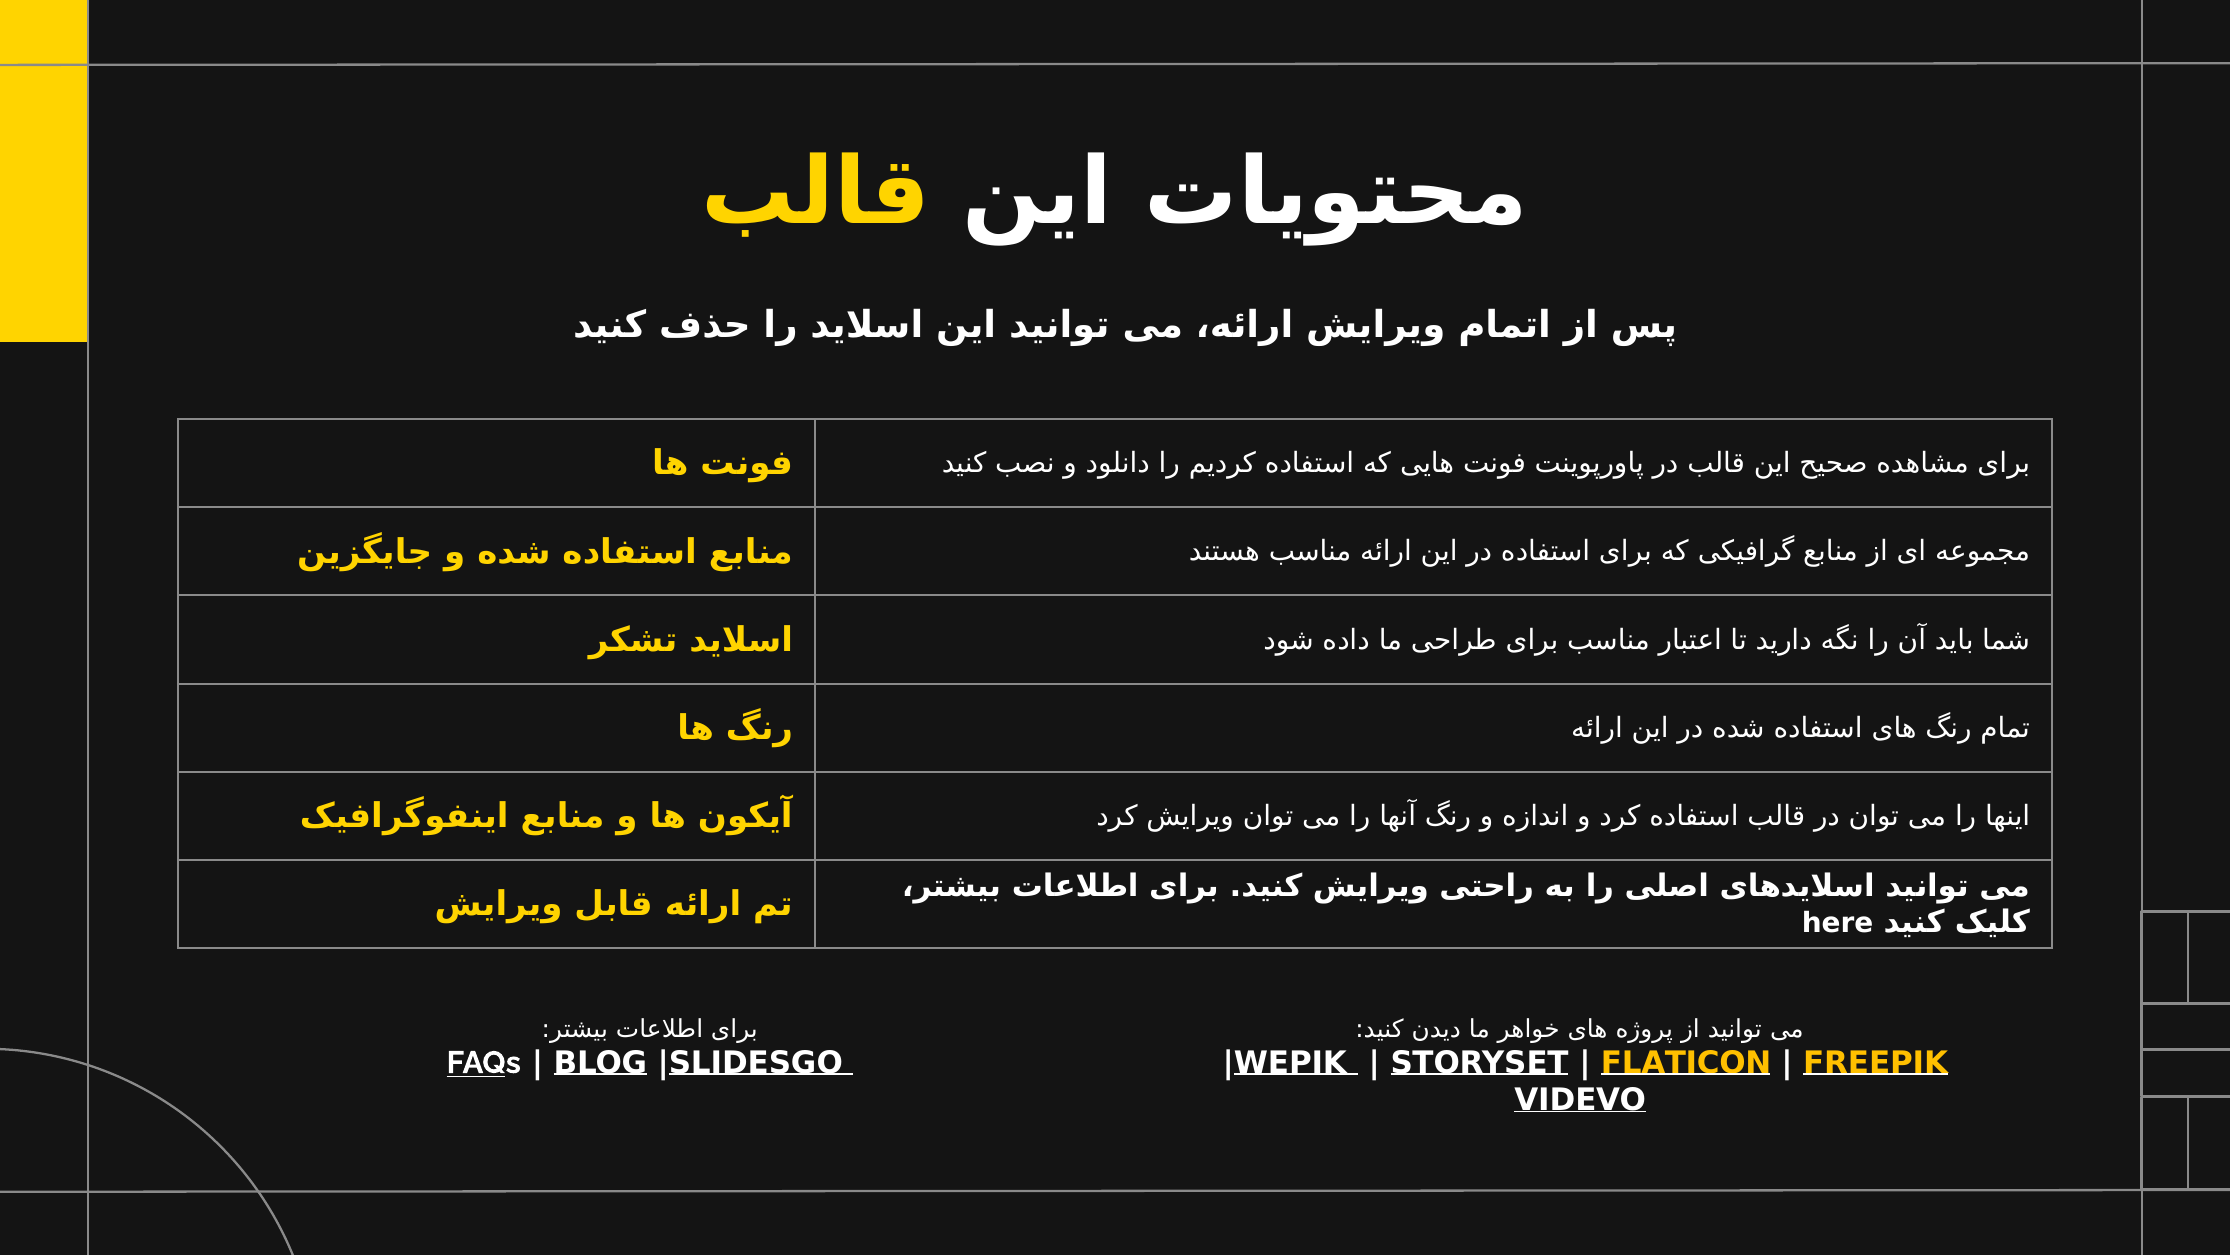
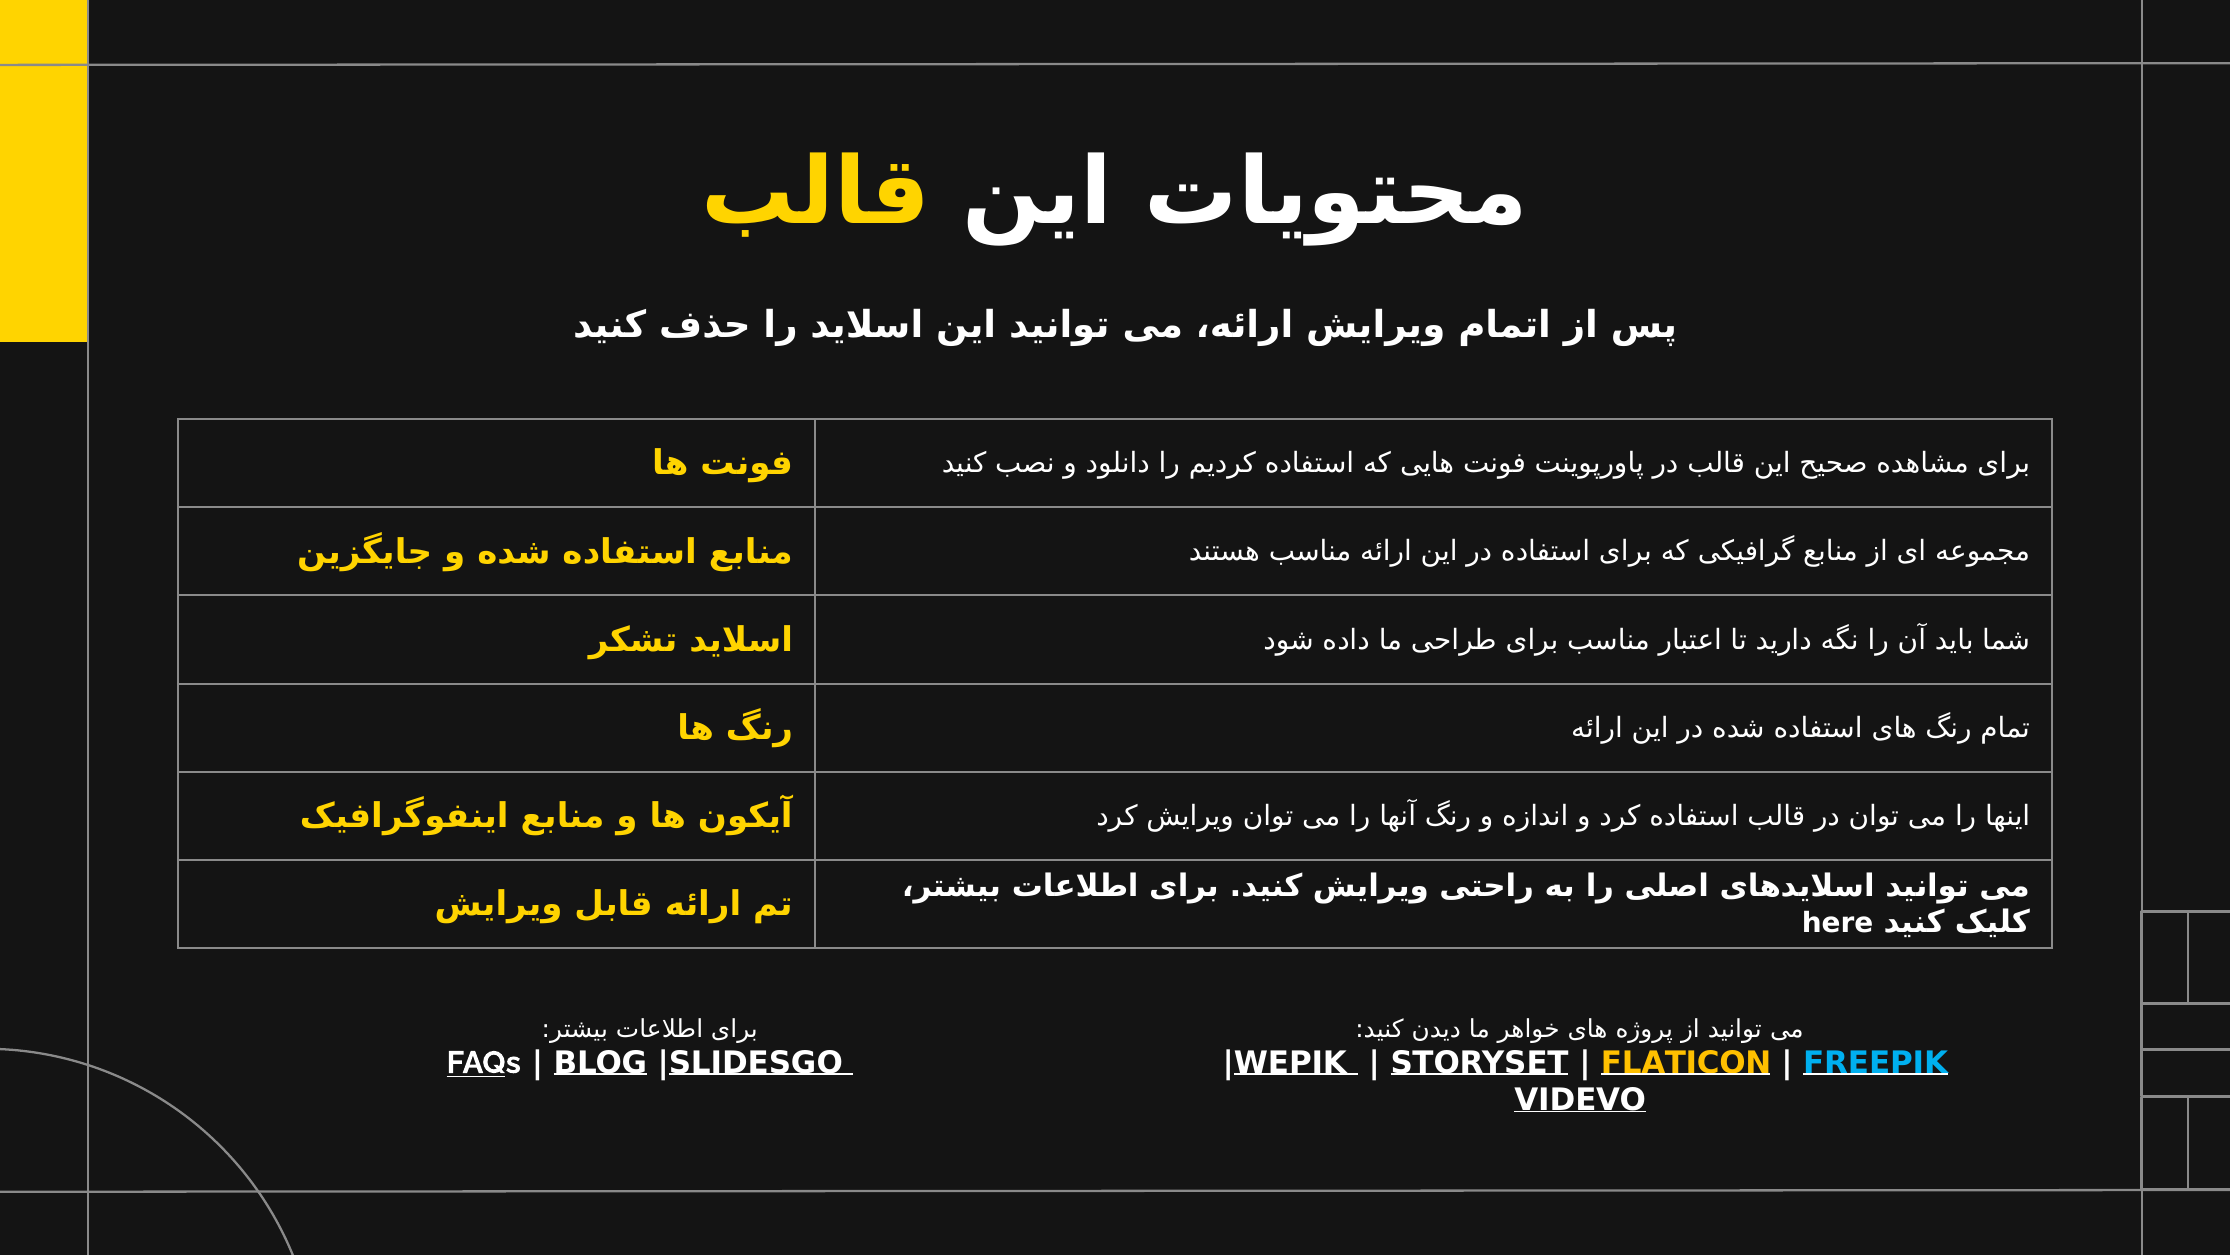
FREEPIK colour: yellow -> light blue
